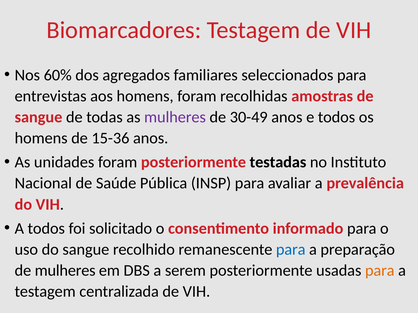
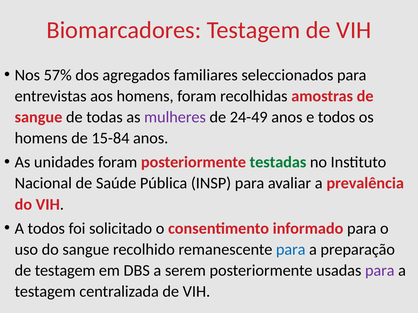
60%: 60% -> 57%
30-49: 30-49 -> 24-49
15-36: 15-36 -> 15-84
testadas colour: black -> green
de mulheres: mulheres -> testagem
para at (380, 271) colour: orange -> purple
